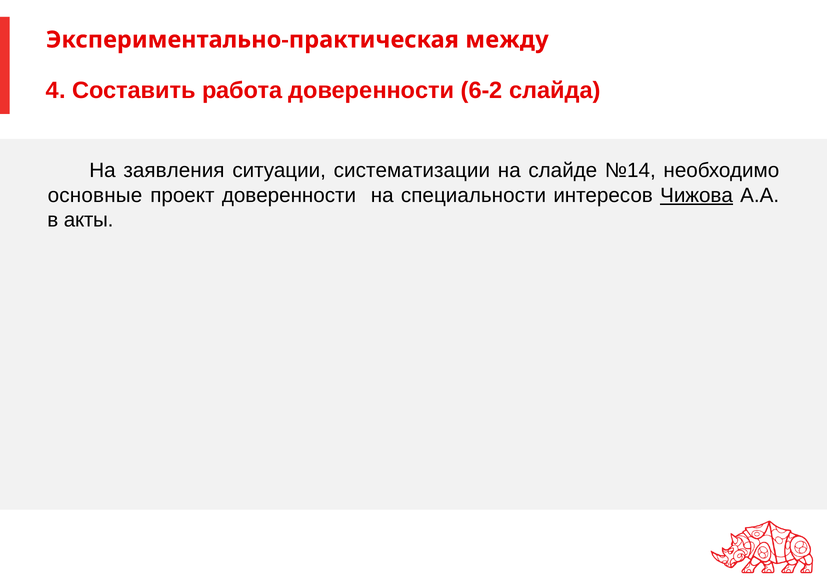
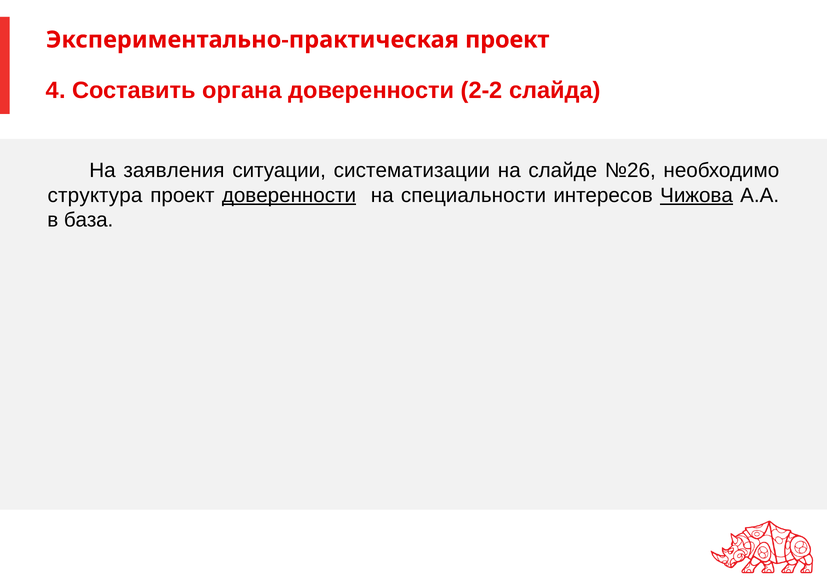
Экспериментально-практическая между: между -> проект
работа: работа -> органа
6-2: 6-2 -> 2-2
№14: №14 -> №26
основные: основные -> структура
доверенности at (289, 195) underline: none -> present
акты: акты -> база
